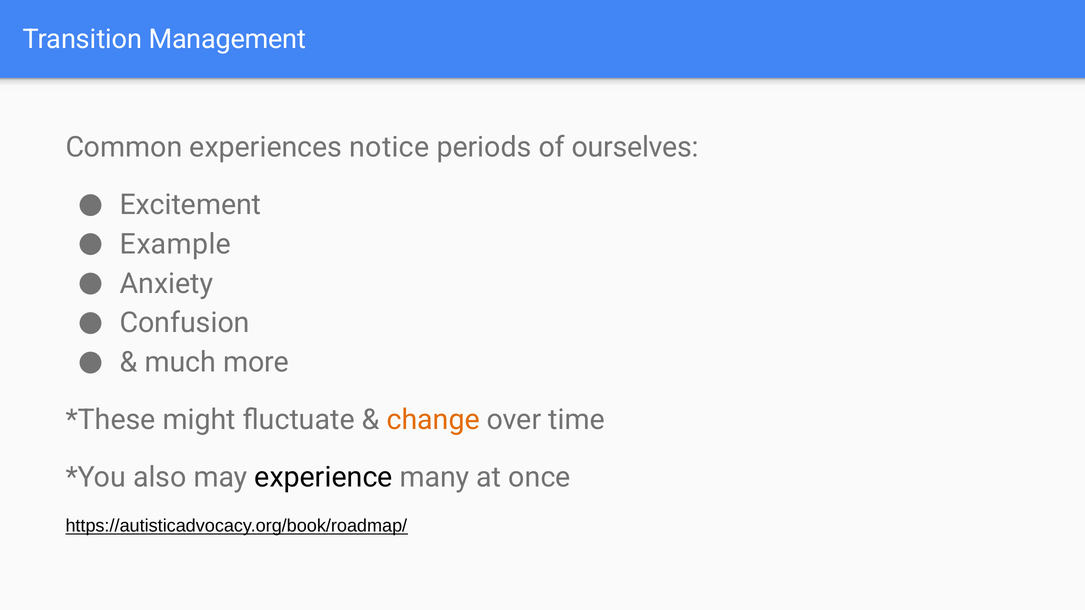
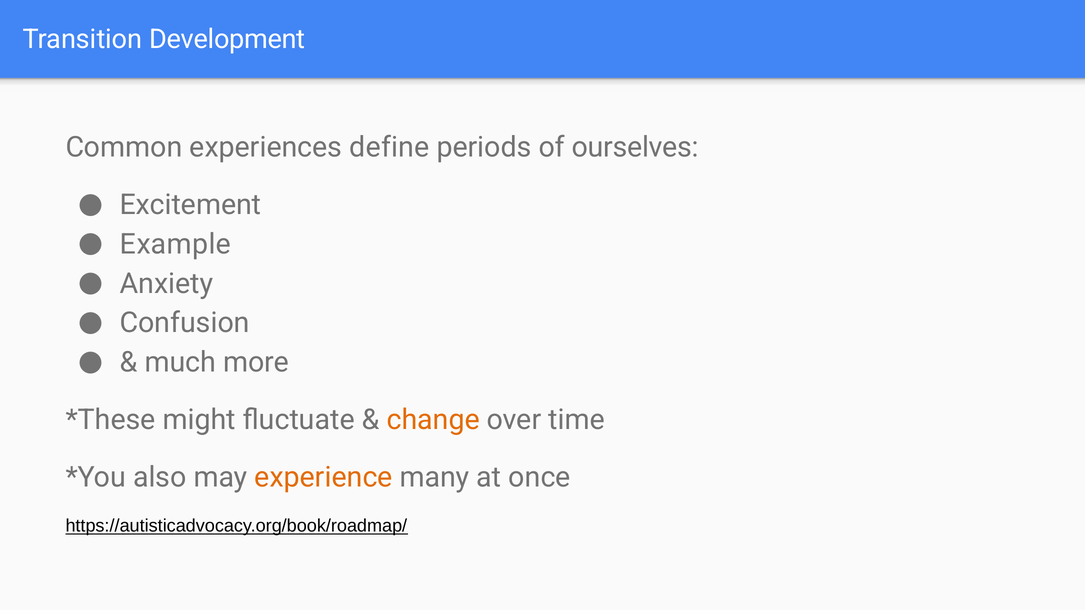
Management: Management -> Development
notice: notice -> define
experience colour: black -> orange
